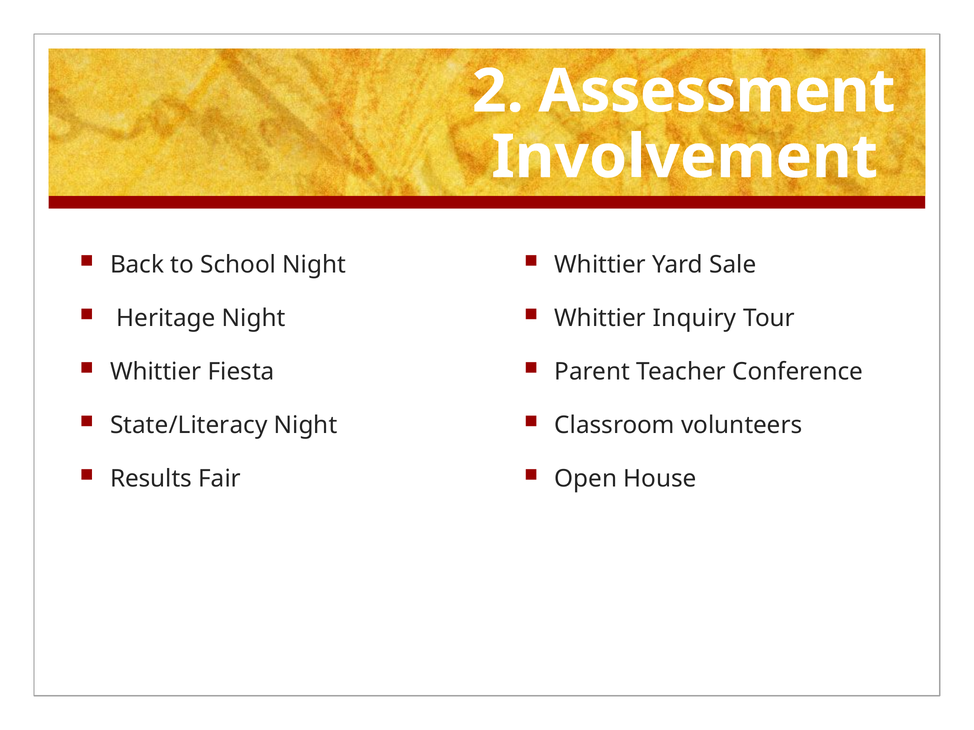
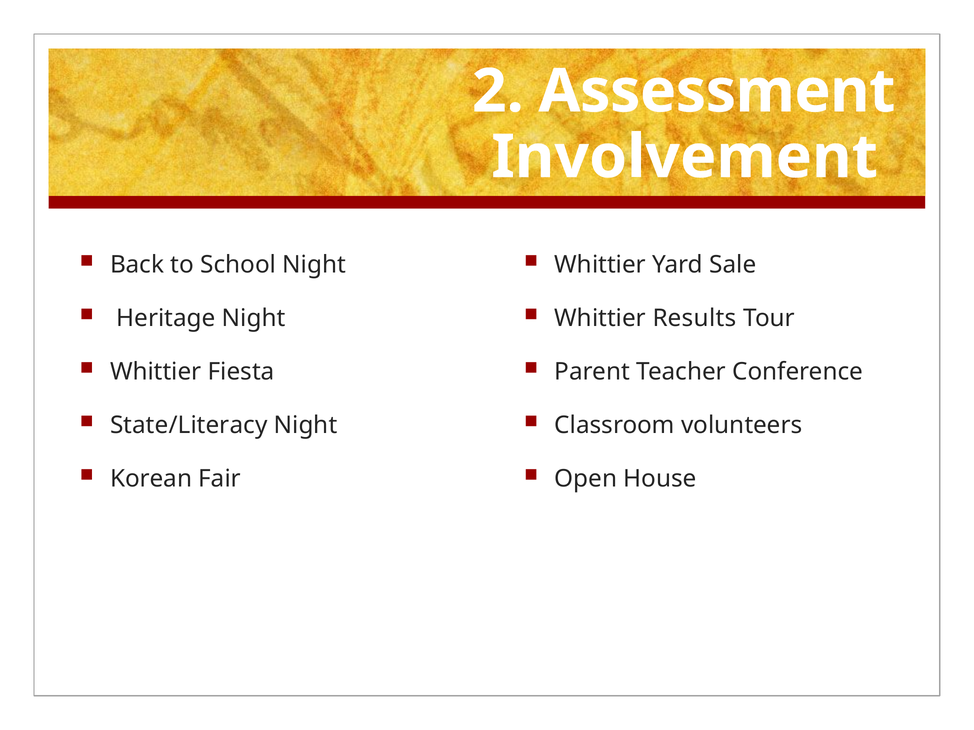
Inquiry: Inquiry -> Results
Results: Results -> Korean
